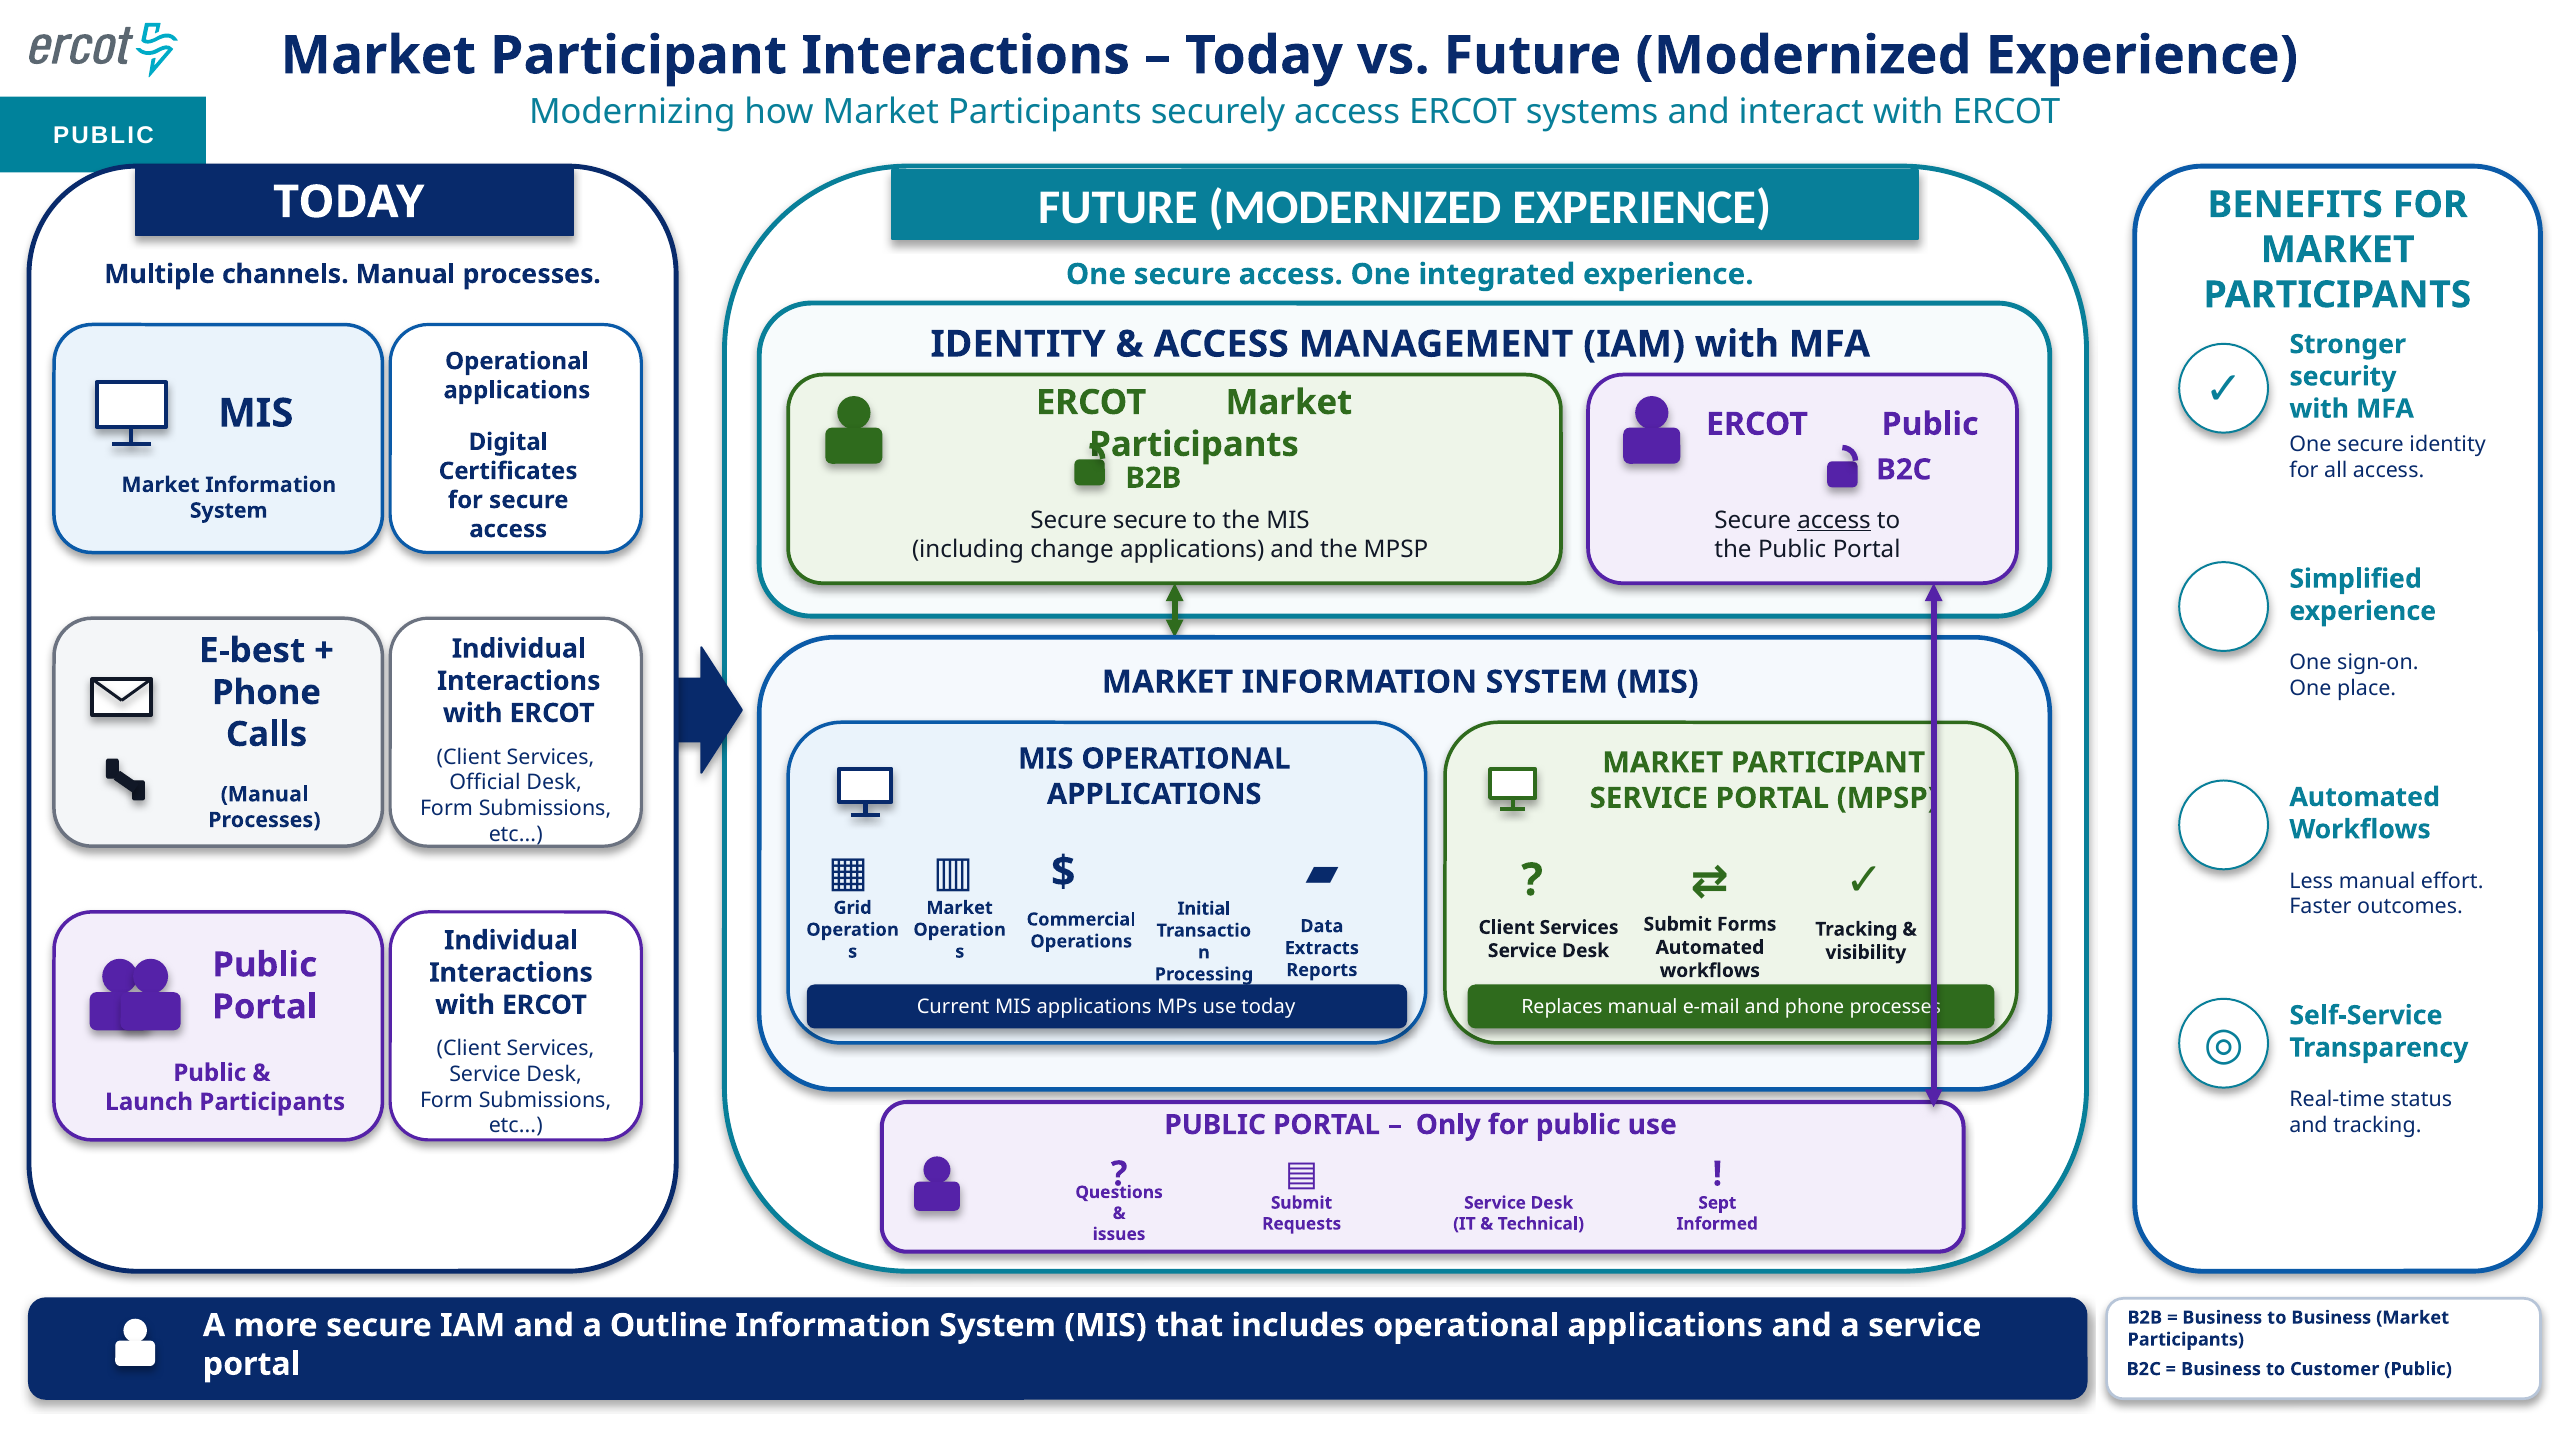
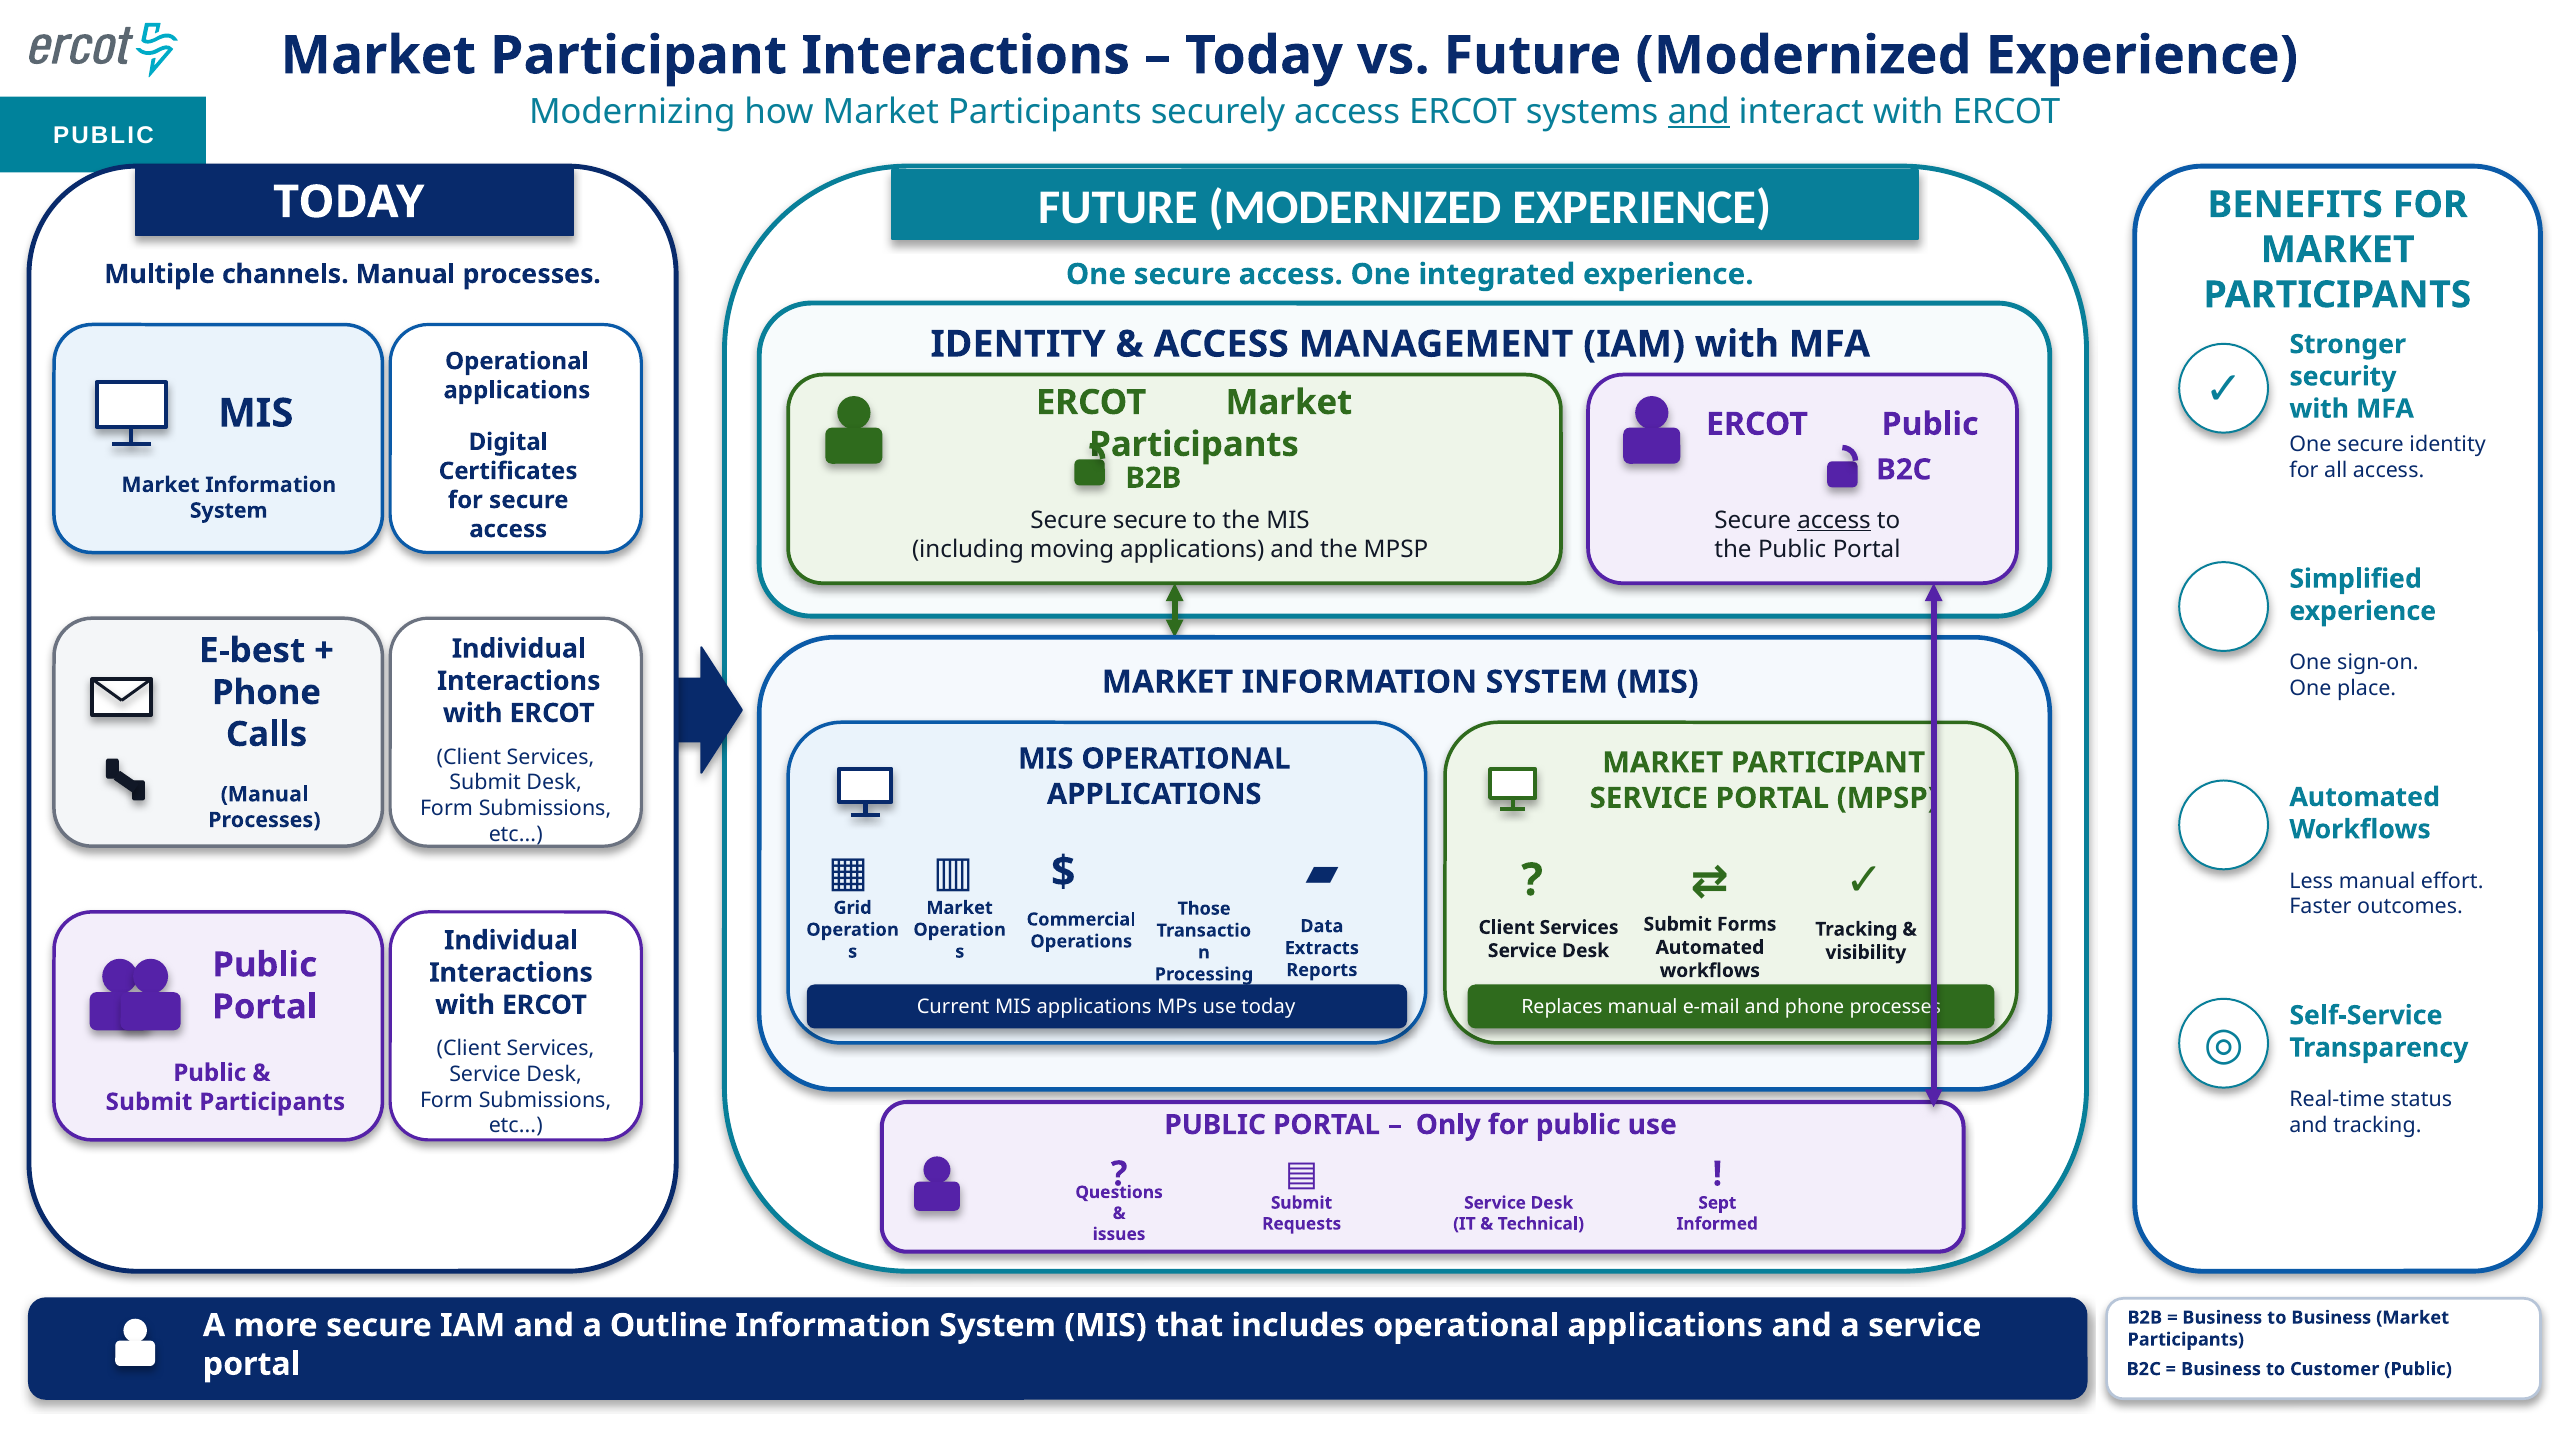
and at (1699, 112) underline: none -> present
change: change -> moving
Official at (485, 783): Official -> Submit
Initial: Initial -> Those
Launch at (149, 1102): Launch -> Submit
